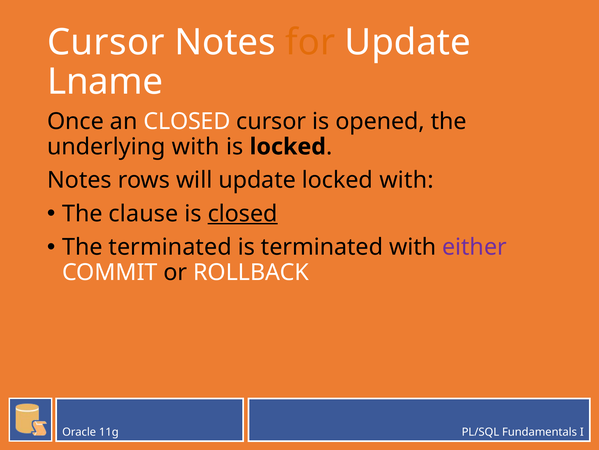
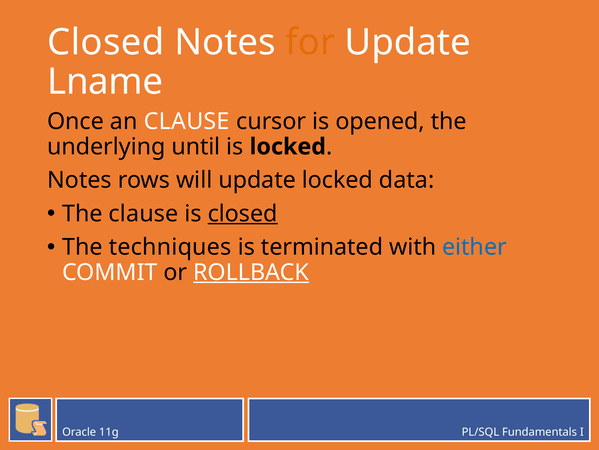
Cursor at (106, 42): Cursor -> Closed
an CLOSED: CLOSED -> CLAUSE
underlying with: with -> until
locked with: with -> data
The terminated: terminated -> techniques
either colour: purple -> blue
ROLLBACK underline: none -> present
